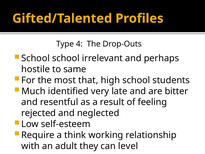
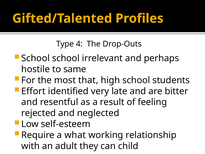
Much: Much -> Effort
think: think -> what
level: level -> child
